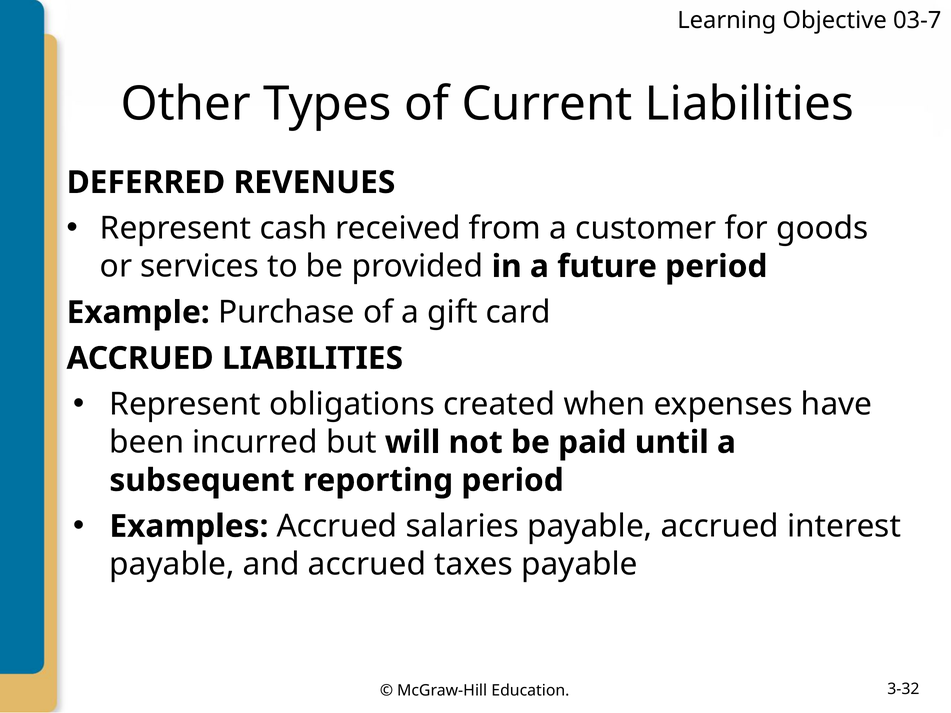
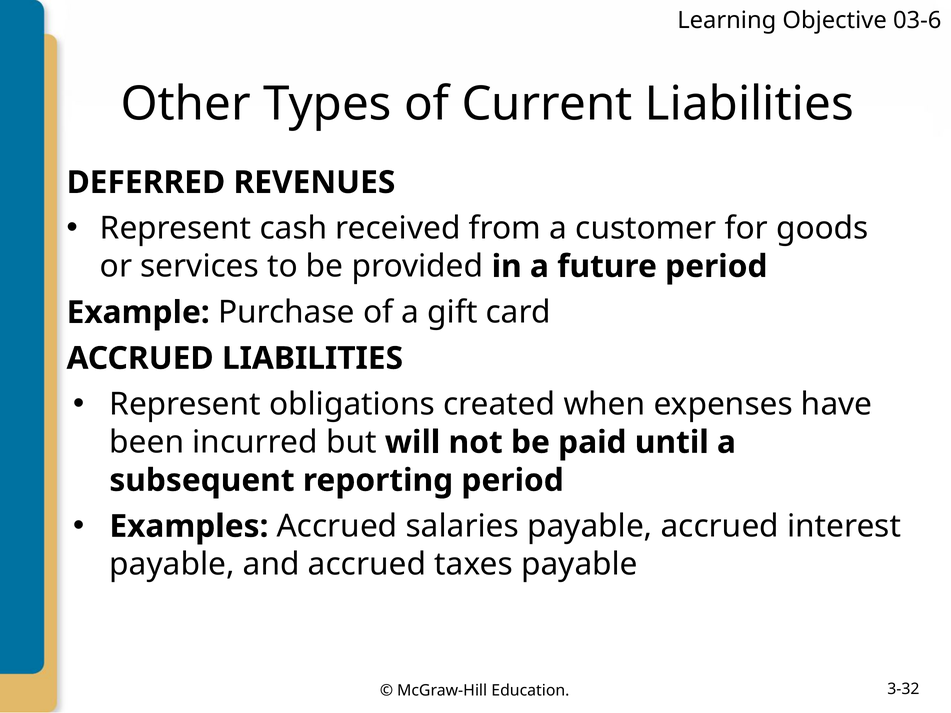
03-7: 03-7 -> 03-6
